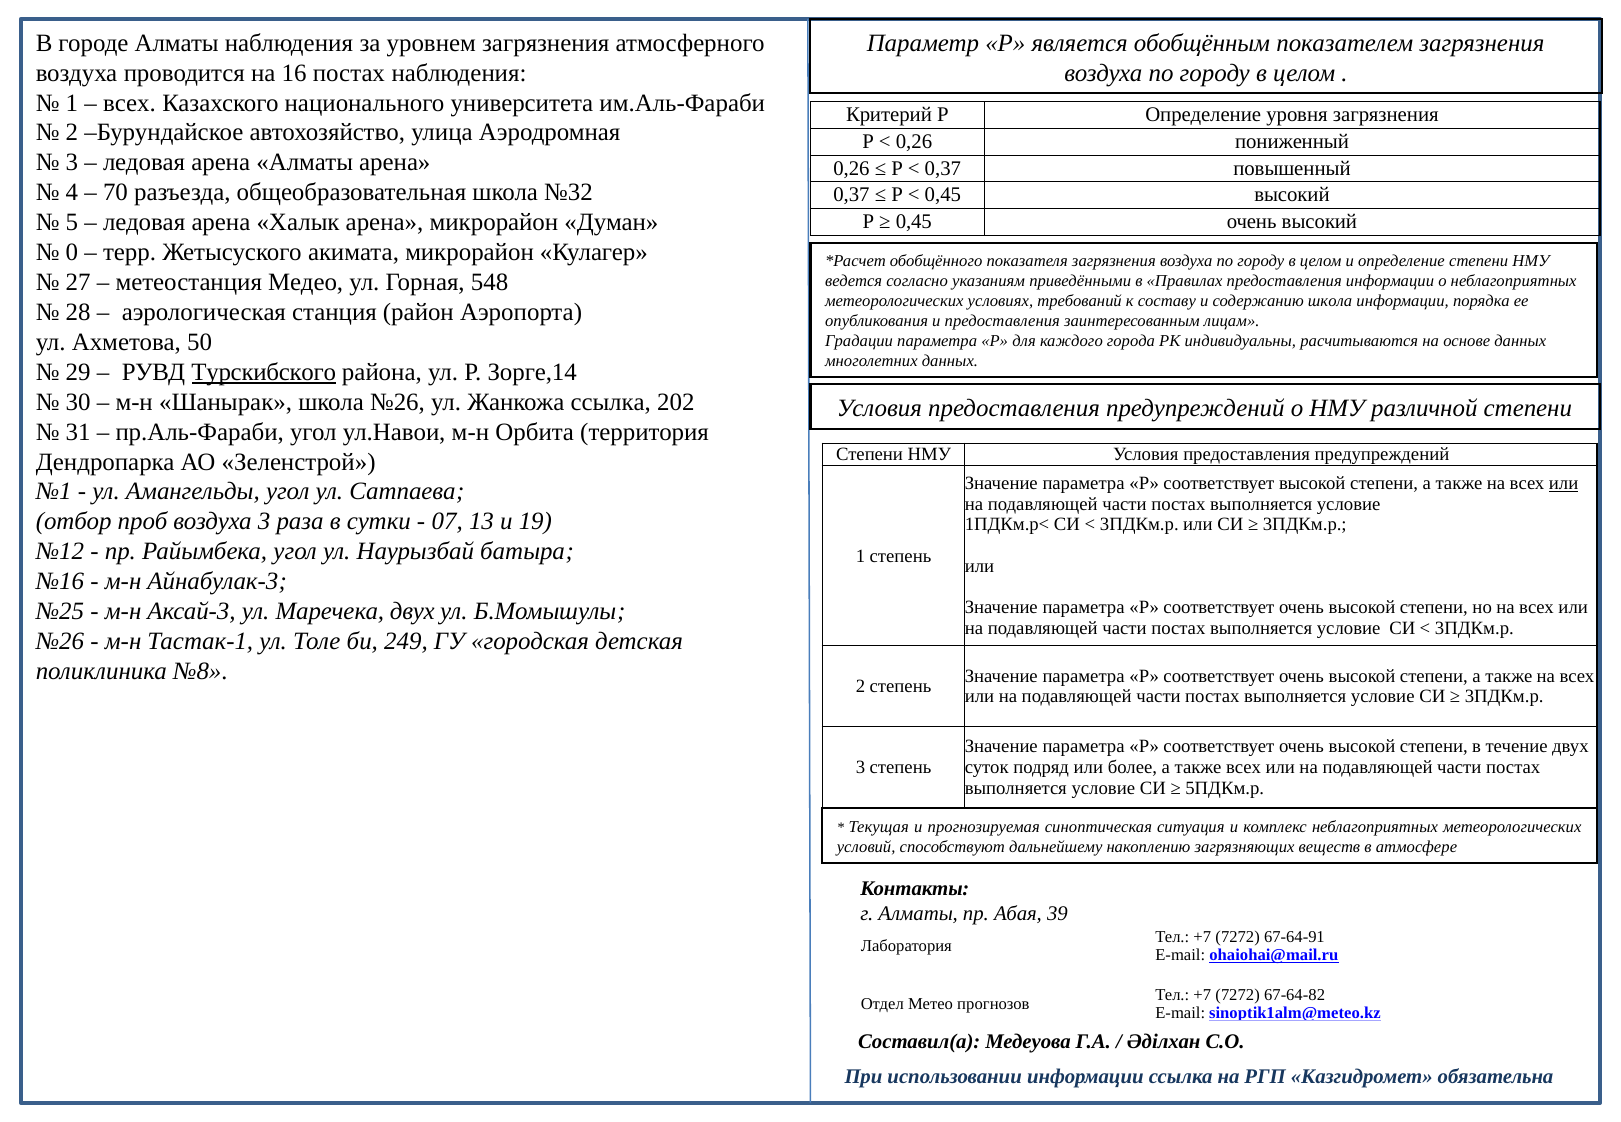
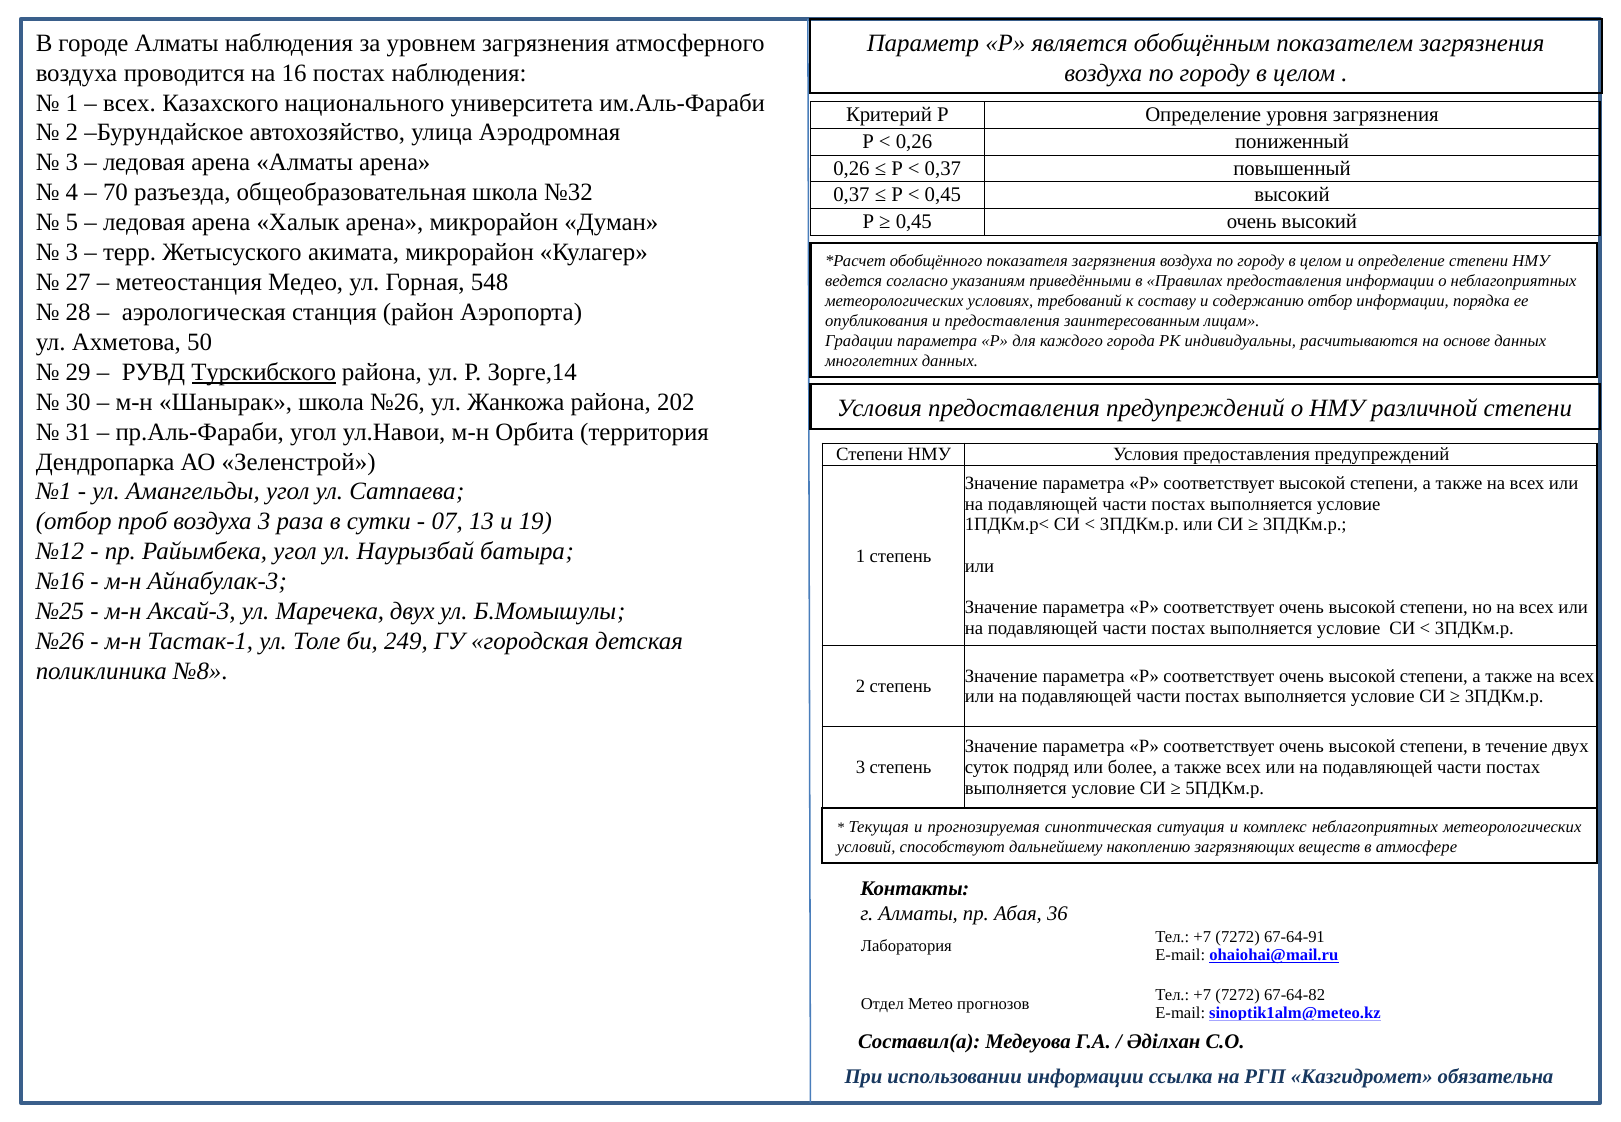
0 at (72, 252): 0 -> 3
содержанию школа: школа -> отбор
Жанкожа ссылка: ссылка -> района
или at (1564, 483) underline: present -> none
39: 39 -> 36
